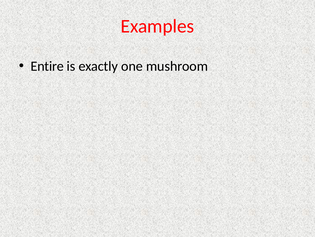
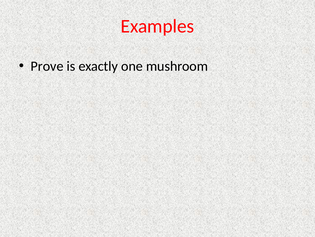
Entire: Entire -> Prove
